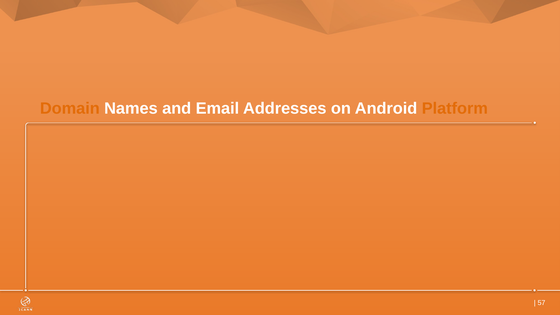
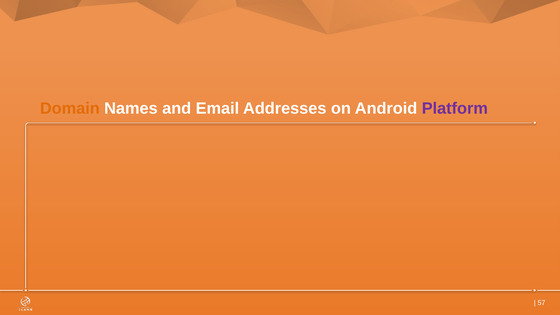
Platform colour: orange -> purple
